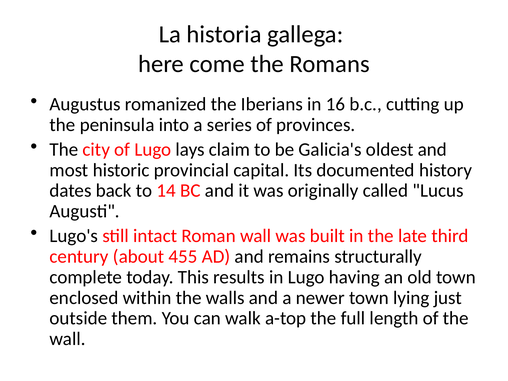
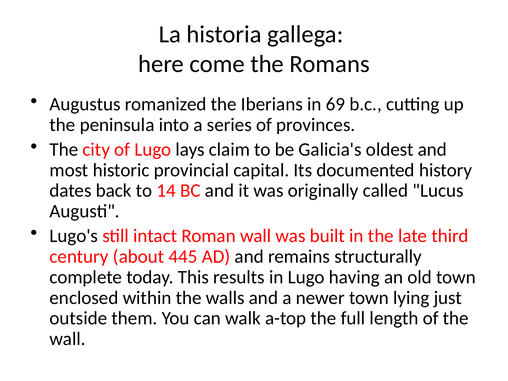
16: 16 -> 69
455: 455 -> 445
